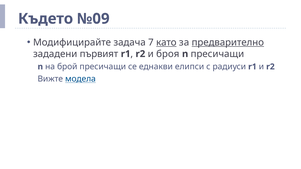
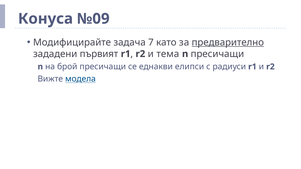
Където: Където -> Конуса
като underline: present -> none
броя: броя -> тема
